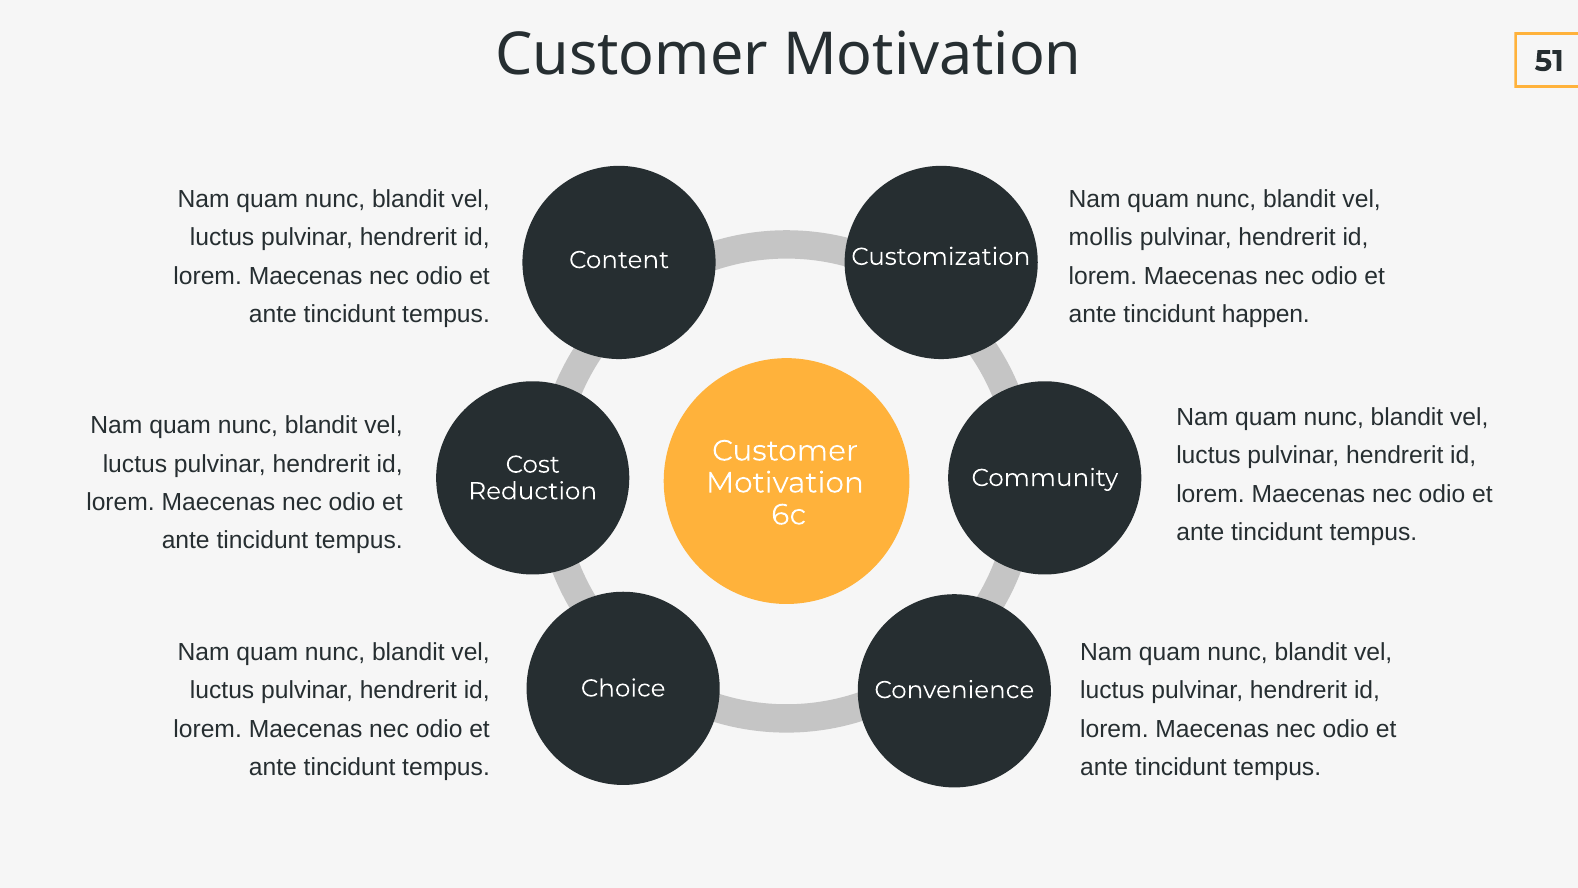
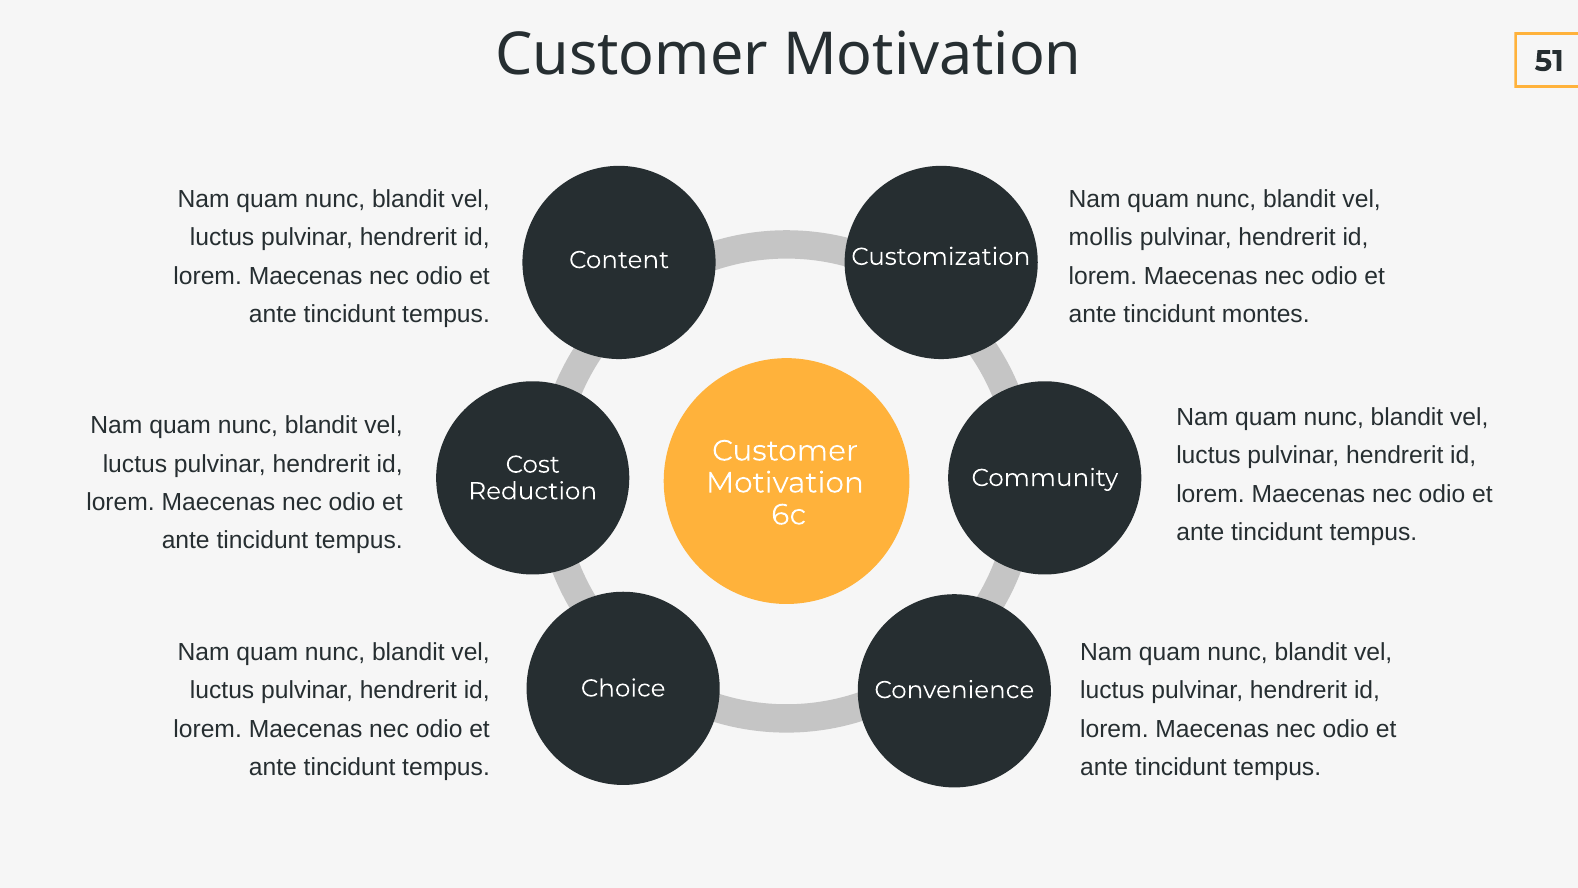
happen: happen -> montes
